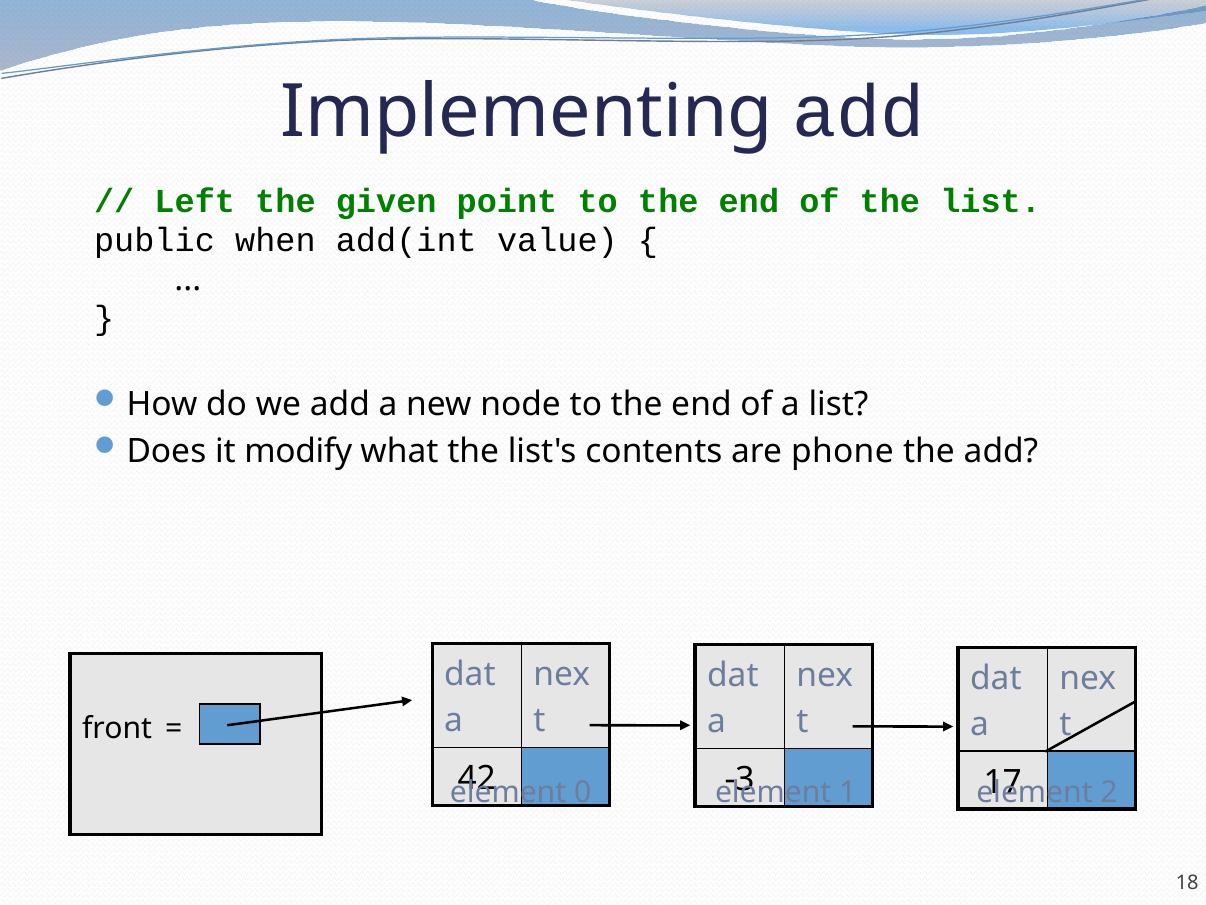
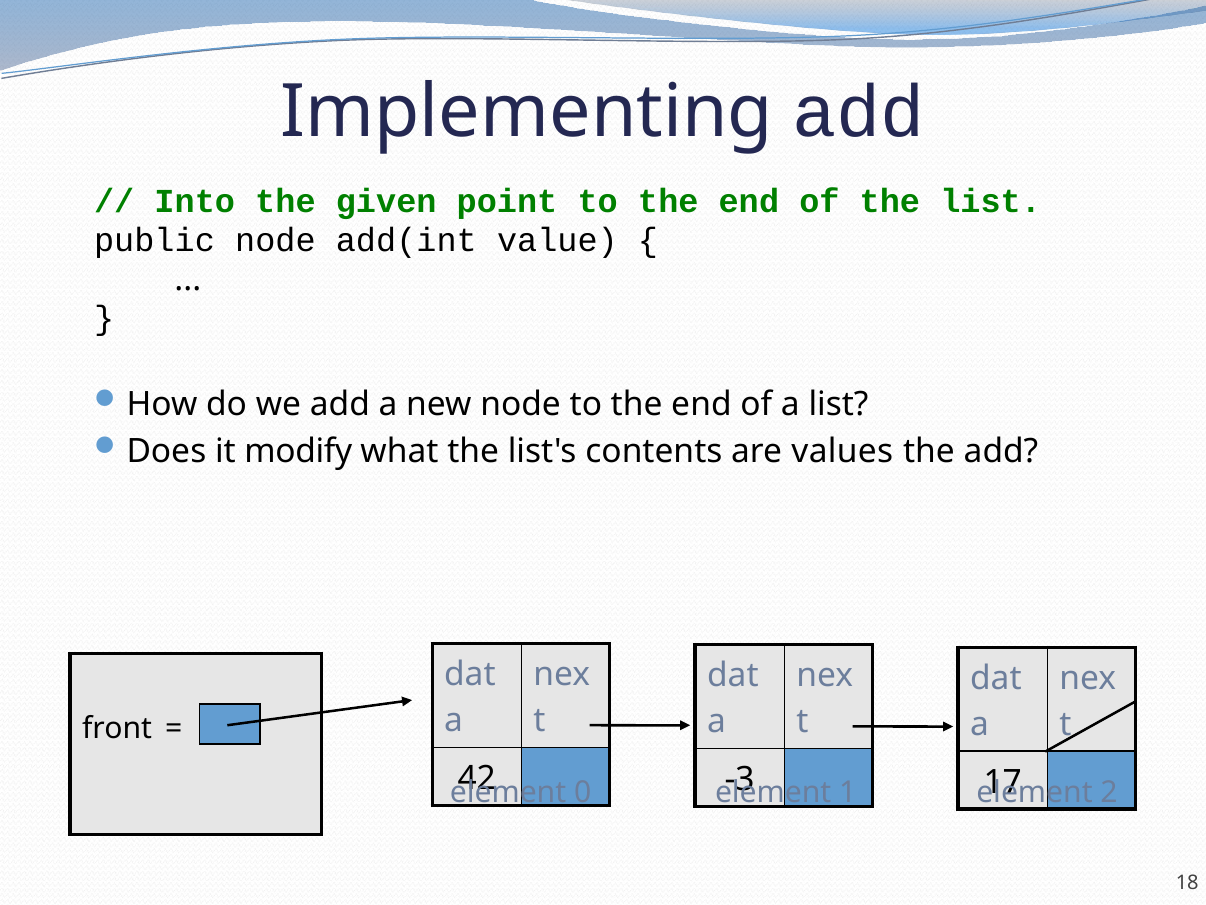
Left: Left -> Into
public when: when -> node
phone: phone -> values
